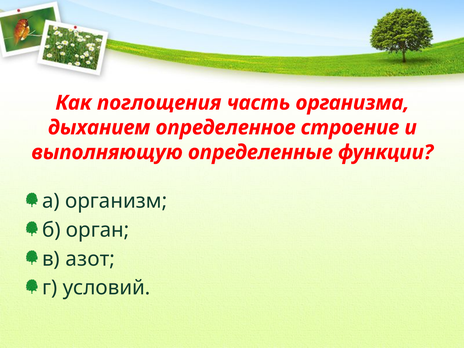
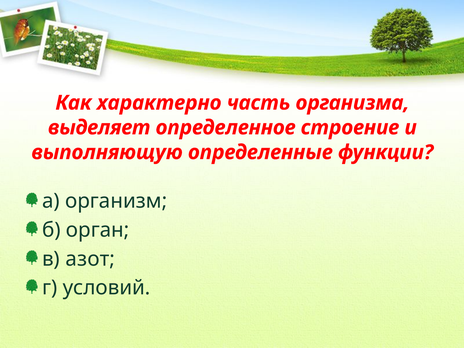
поглощения: поглощения -> характерно
дыханием: дыханием -> выделяет
